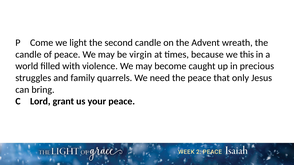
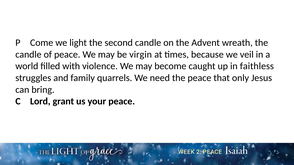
this: this -> veil
precious: precious -> faithless
